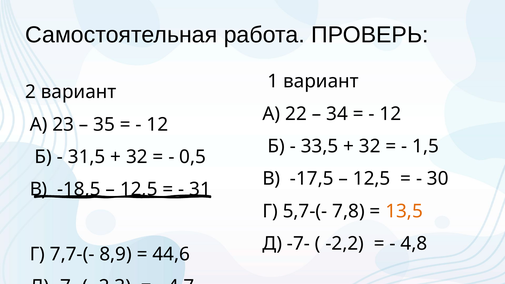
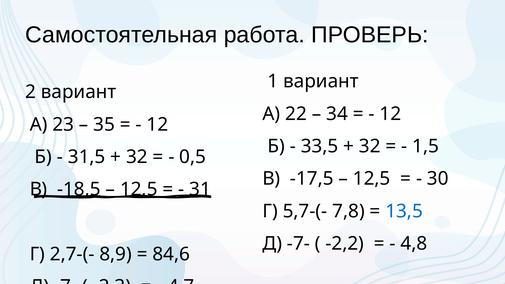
13,5 colour: orange -> blue
7,7-(-: 7,7-(- -> 2,7-(-
44,6: 44,6 -> 84,6
